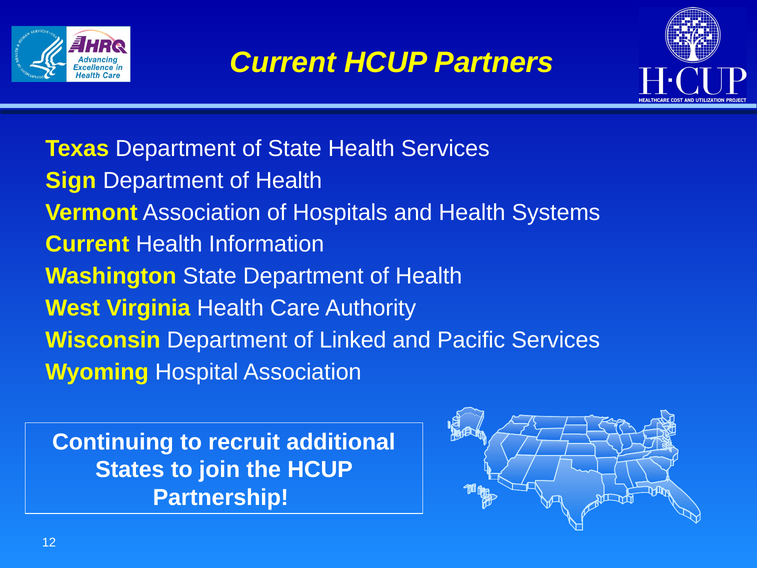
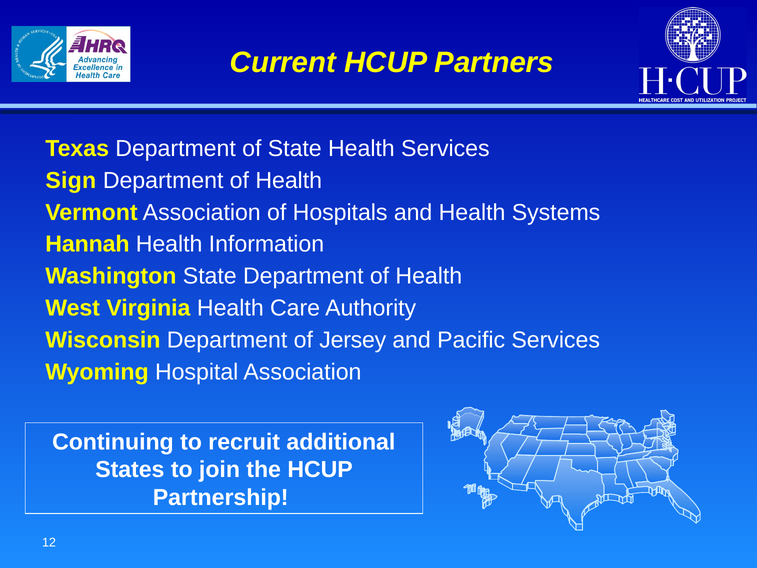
Current at (87, 244): Current -> Hannah
Linked: Linked -> Jersey
